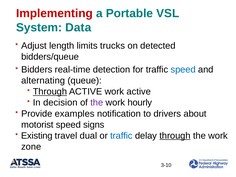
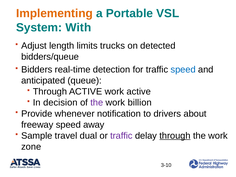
Implementing colour: red -> orange
Data: Data -> With
alternating: alternating -> anticipated
Through at (50, 92) underline: present -> none
hourly: hourly -> billion
examples: examples -> whenever
motorist: motorist -> freeway
signs: signs -> away
Existing: Existing -> Sample
traffic at (121, 136) colour: blue -> purple
